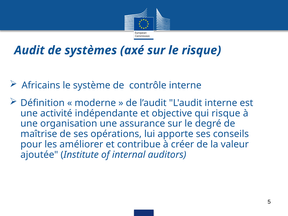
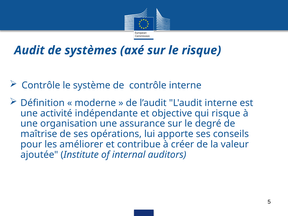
Africains at (41, 85): Africains -> Contrôle
